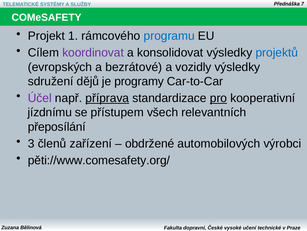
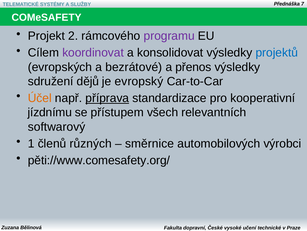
1: 1 -> 2
programu colour: blue -> purple
vozidly: vozidly -> přenos
programy: programy -> evropský
Účel colour: purple -> orange
pro underline: present -> none
přeposílání: přeposílání -> softwarový
3: 3 -> 1
zařízení: zařízení -> různých
obdržené: obdržené -> směrnice
